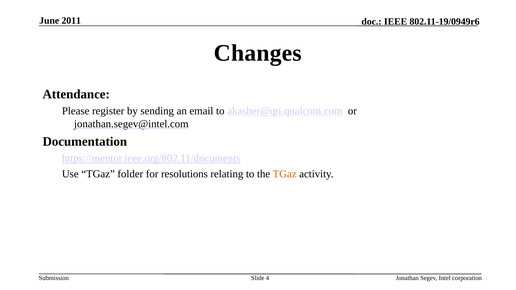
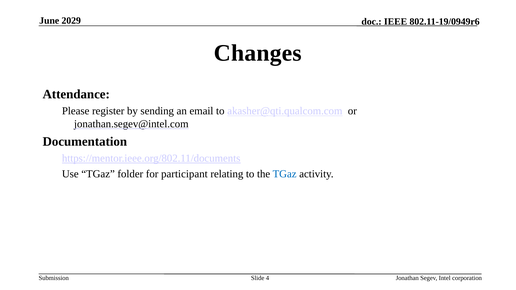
2011: 2011 -> 2029
resolutions: resolutions -> participant
TGaz at (285, 174) colour: orange -> blue
